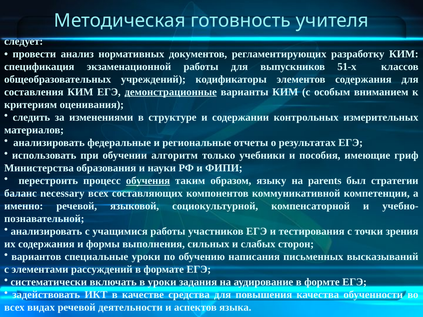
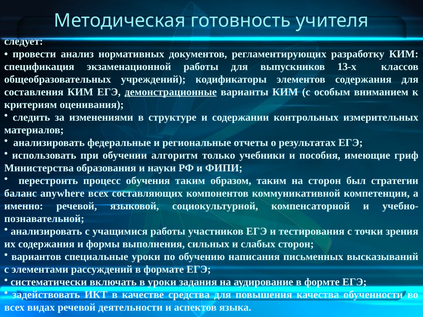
51-х: 51-х -> 13-х
обучения underline: present -> none
образом языку: языку -> таким
на parents: parents -> сторон
necessary: necessary -> anywhere
